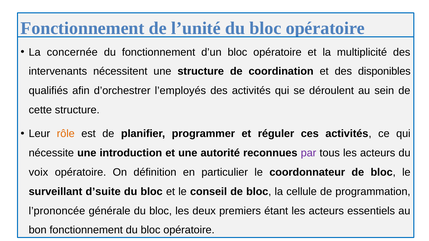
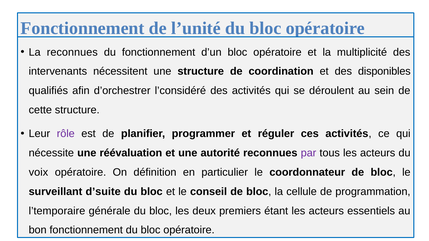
La concernée: concernée -> reconnues
l’employés: l’employés -> l’considéré
rôle colour: orange -> purple
introduction: introduction -> réévaluation
l’prononcée: l’prononcée -> l’temporaire
